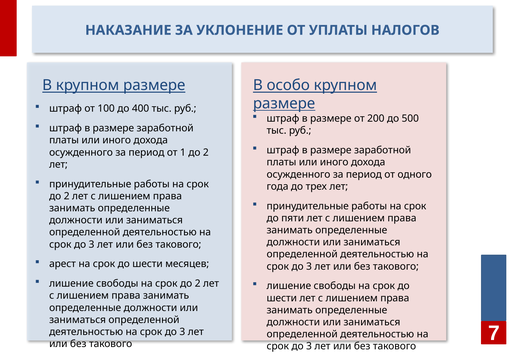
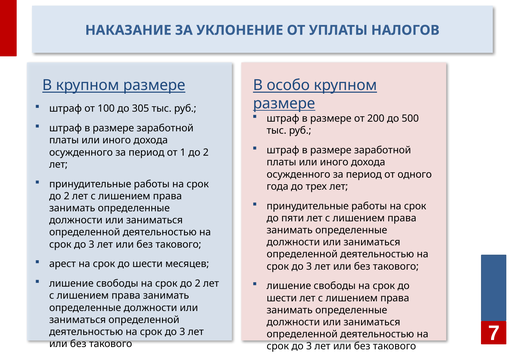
400: 400 -> 305
